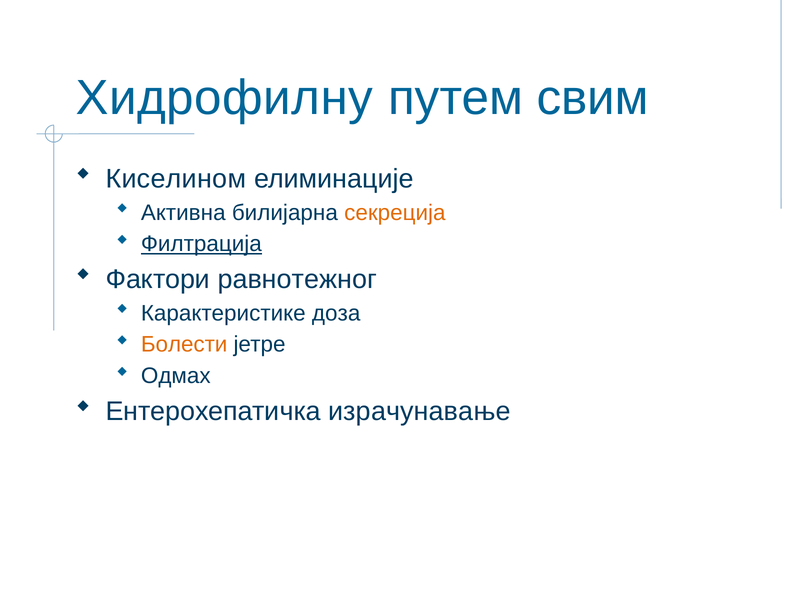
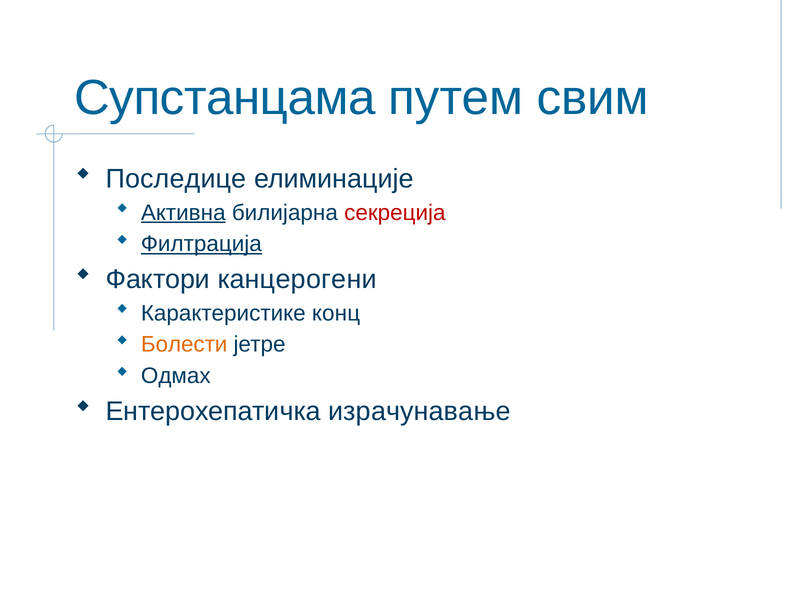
Хидрофилну: Хидрофилну -> Супстанцама
Киселином: Киселином -> Последице
Активна underline: none -> present
секреција colour: orange -> red
равнотежног: равнотежног -> канцерогени
доза: доза -> конц
